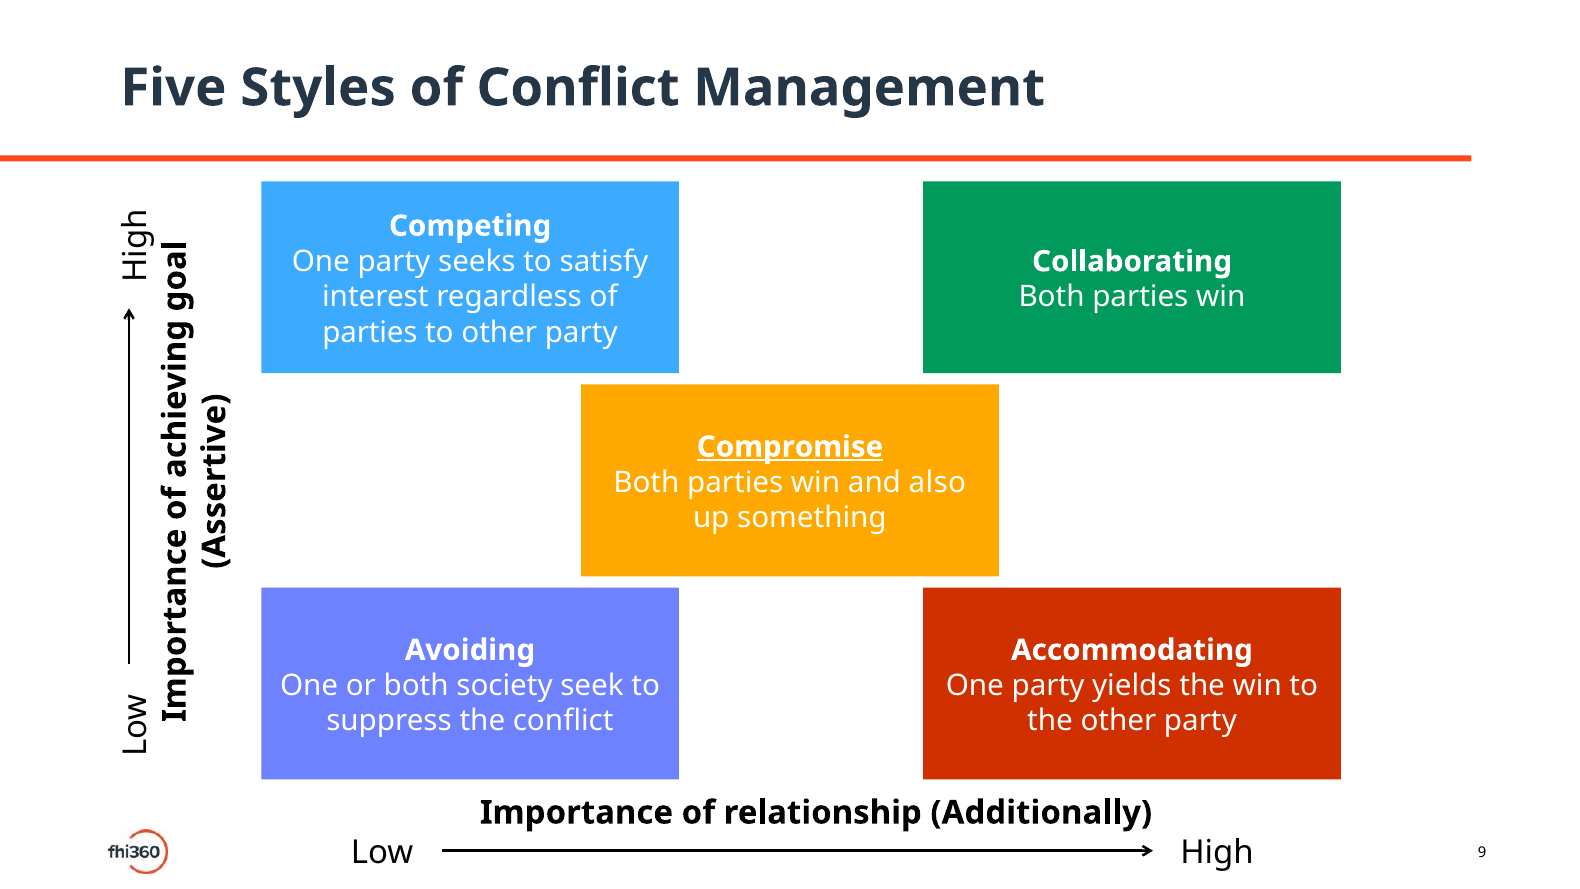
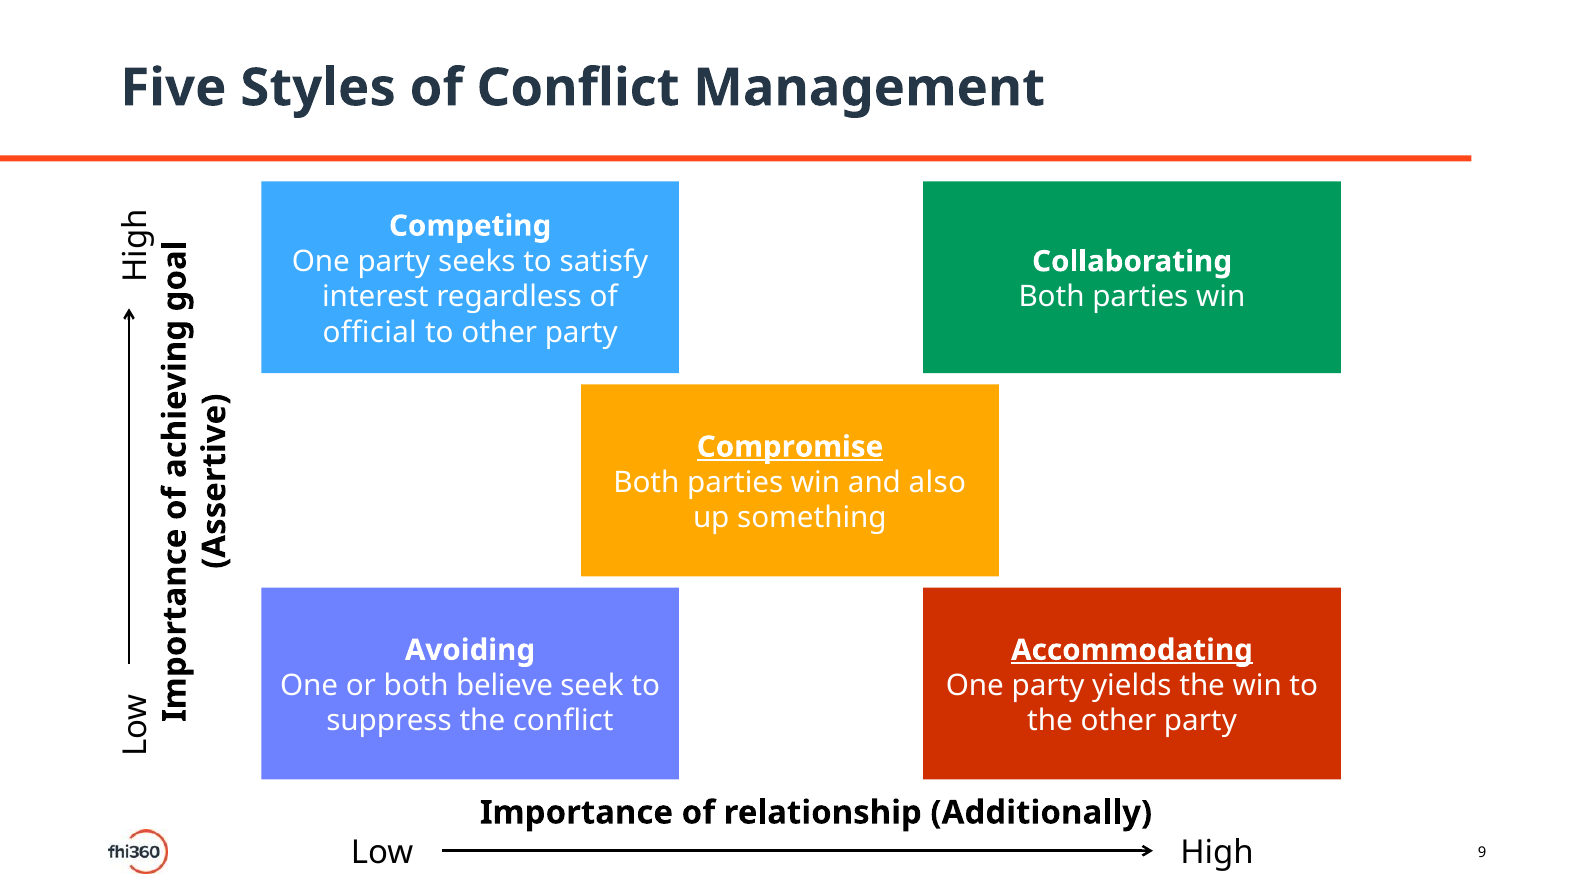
parties at (370, 333): parties -> official
Accommodating underline: none -> present
society: society -> believe
